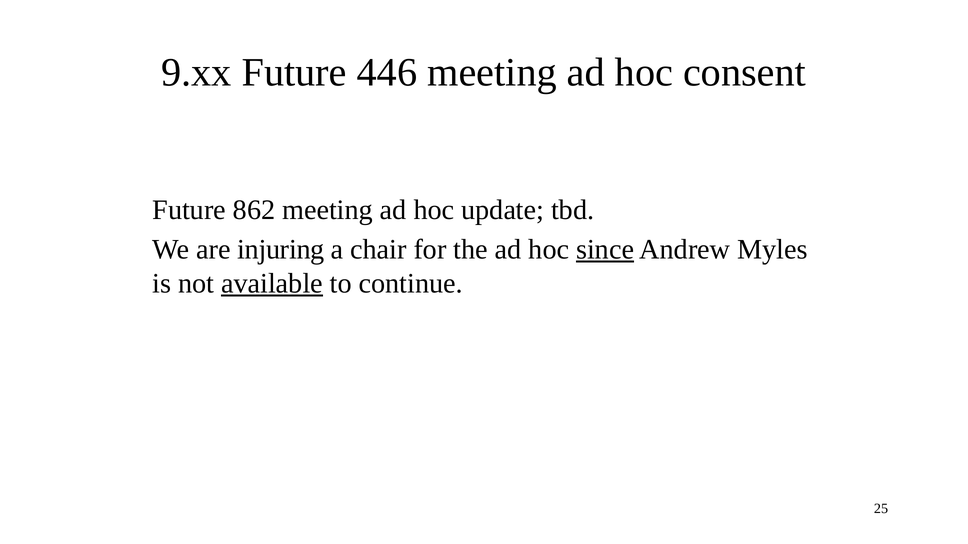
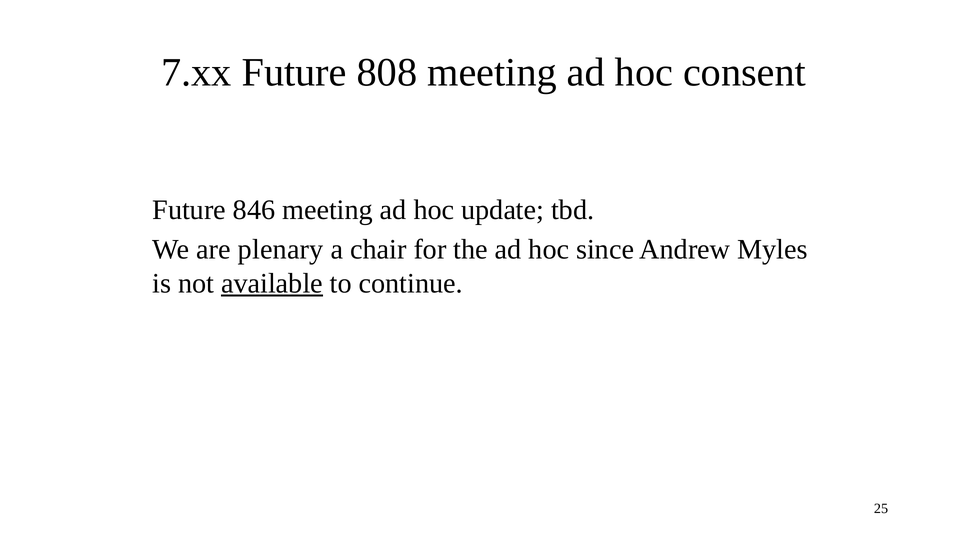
9.xx: 9.xx -> 7.xx
446: 446 -> 808
862: 862 -> 846
injuring: injuring -> plenary
since underline: present -> none
